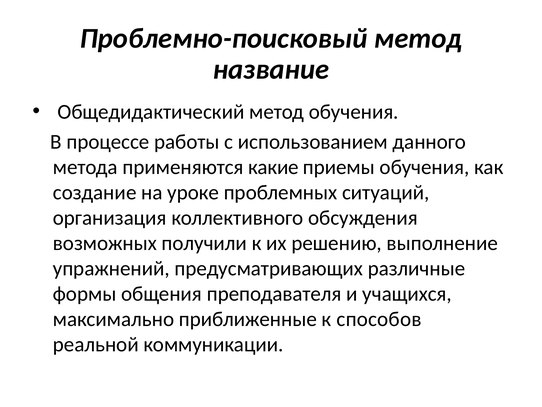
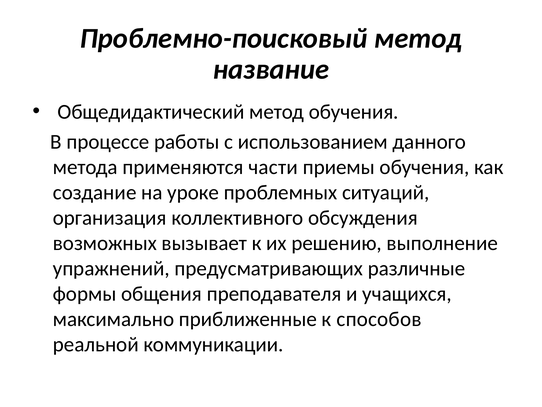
какие: какие -> части
получили: получили -> вызывает
